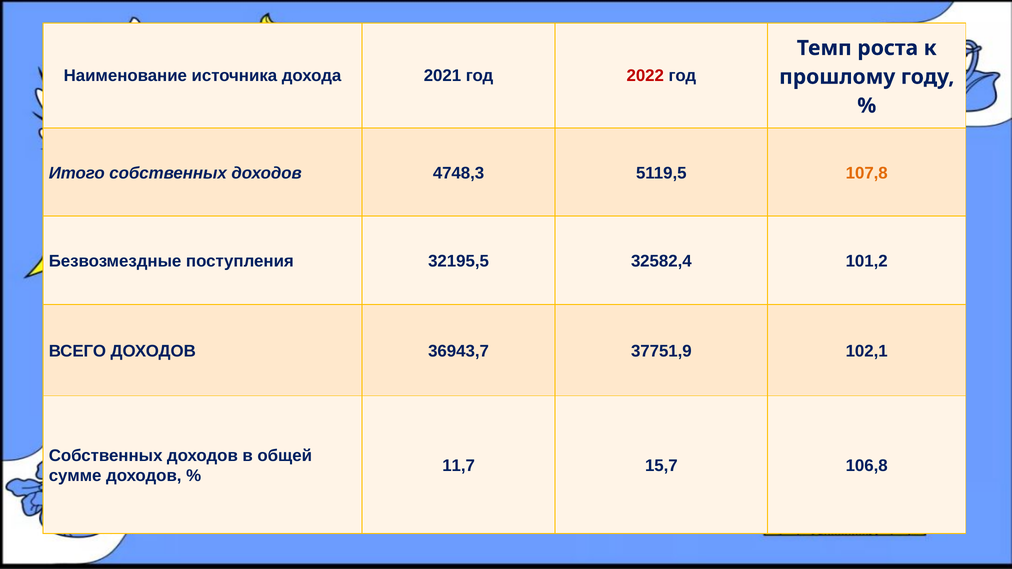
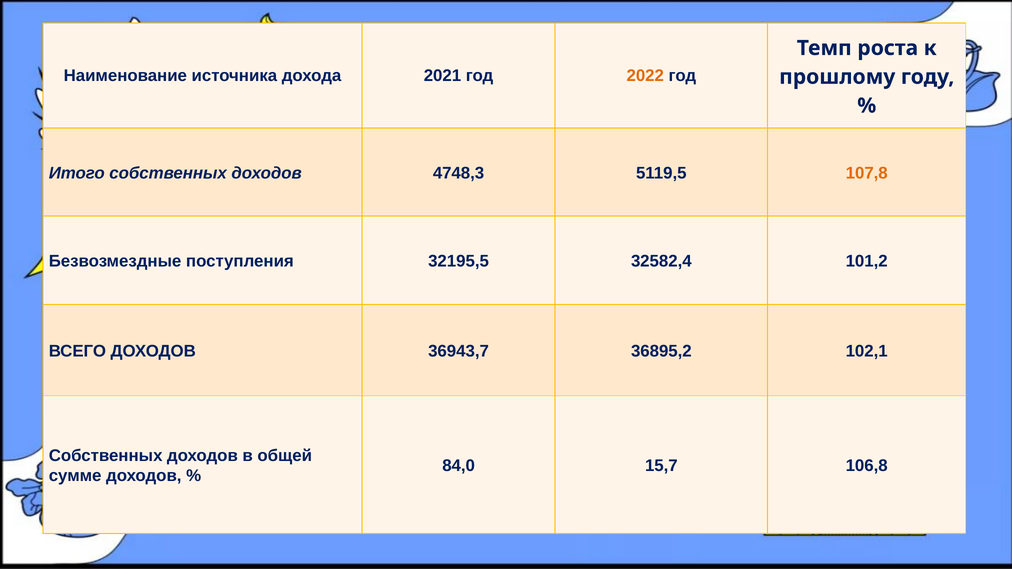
2022 colour: red -> orange
37751,9: 37751,9 -> 36895,2
11,7: 11,7 -> 84,0
